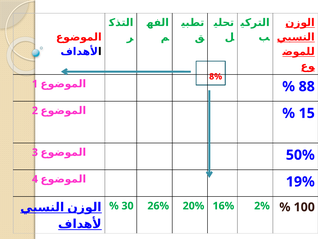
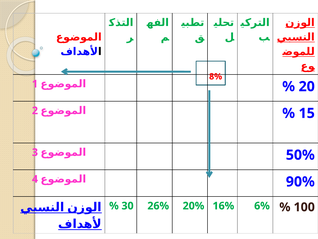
88: 88 -> 20
19%: 19% -> 90%
2%: 2% -> 6%
